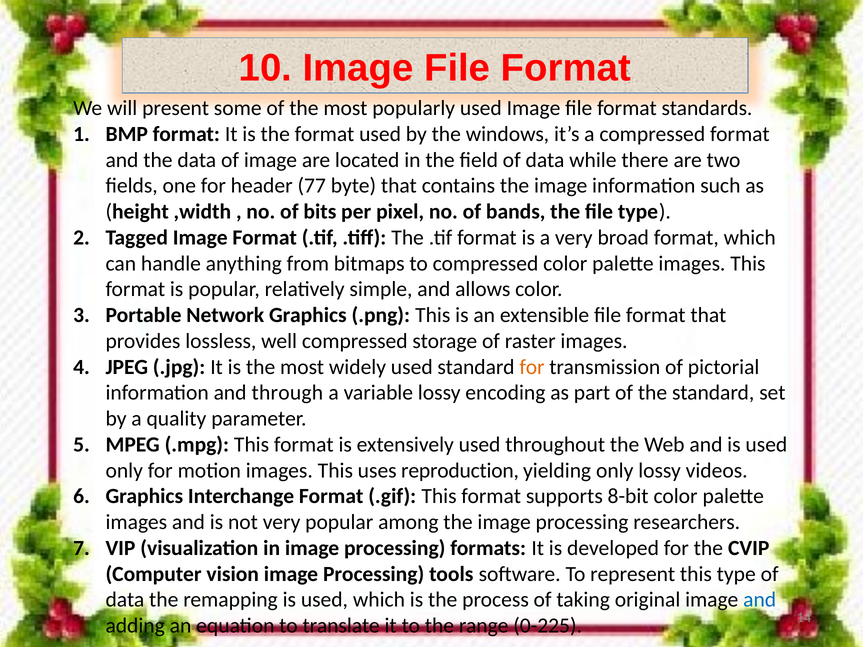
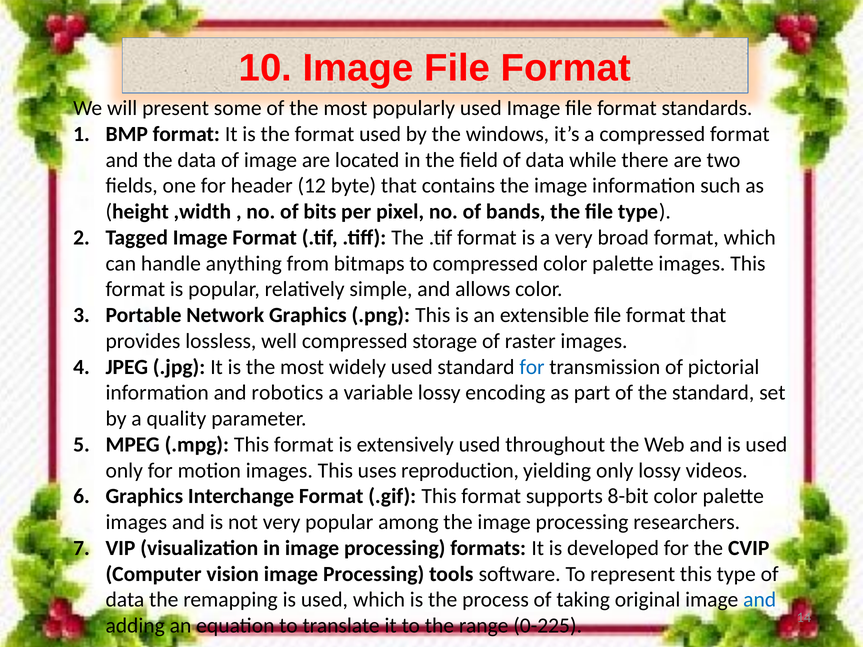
77: 77 -> 12
for at (532, 367) colour: orange -> blue
through: through -> robotics
